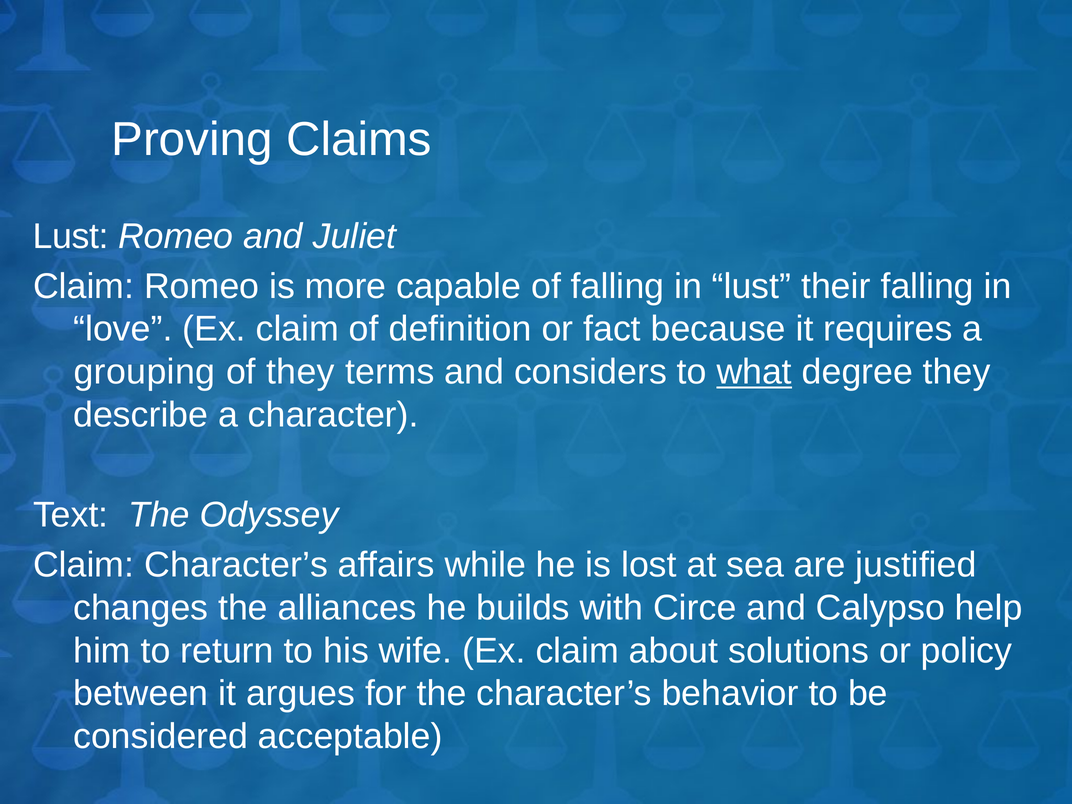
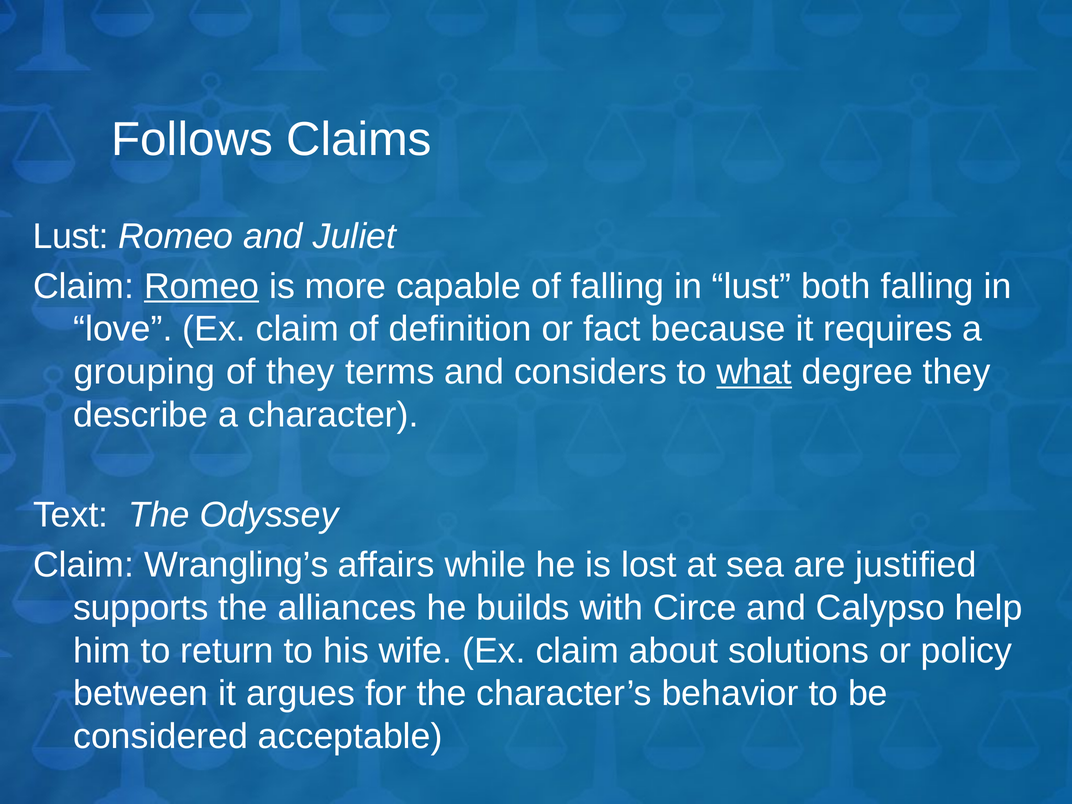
Proving: Proving -> Follows
Romeo at (202, 286) underline: none -> present
their: their -> both
Claim Character’s: Character’s -> Wrangling’s
changes: changes -> supports
